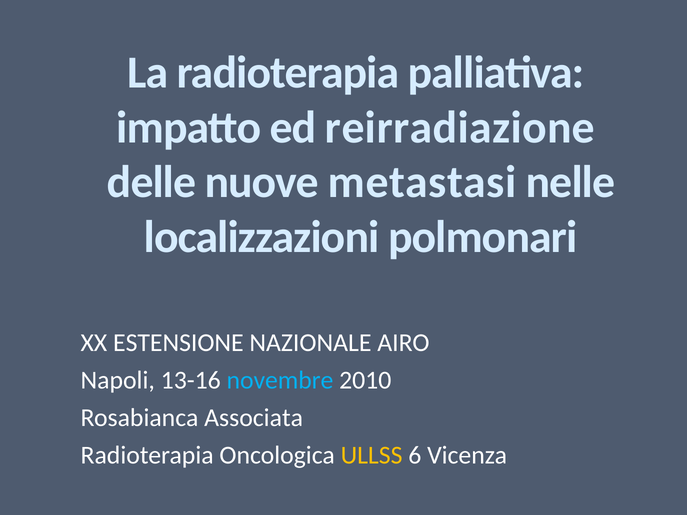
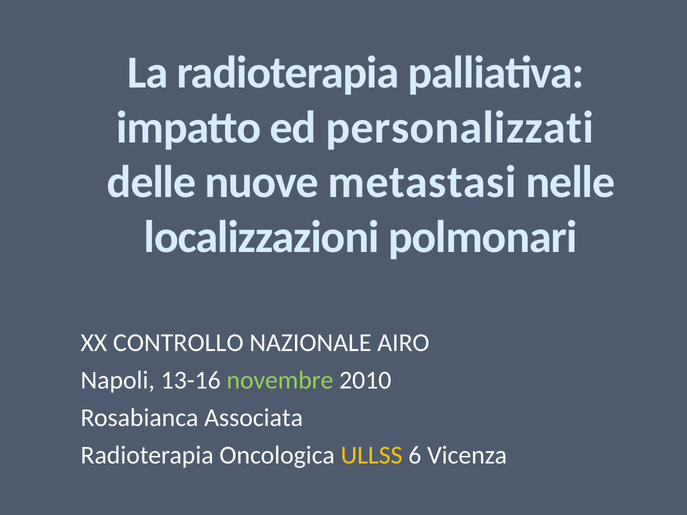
reirradiazione: reirradiazione -> personalizzati
ESTENSIONE: ESTENSIONE -> CONTROLLO
novembre colour: light blue -> light green
